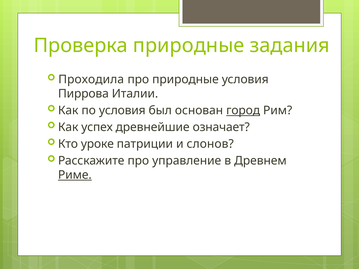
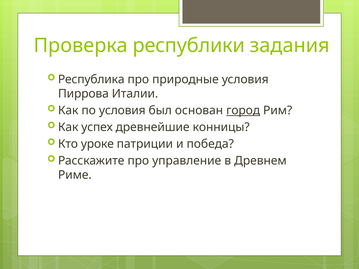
Проверка природные: природные -> республики
Проходила: Проходила -> Республика
означает: означает -> конницы
слонов: слонов -> победа
Риме underline: present -> none
